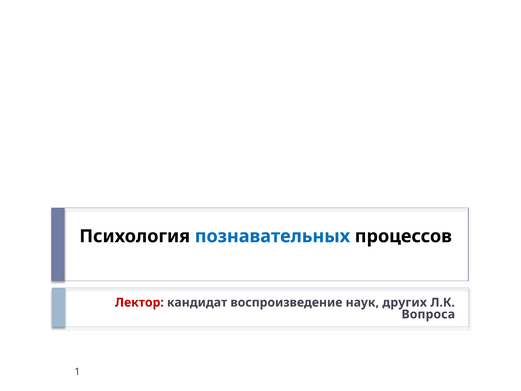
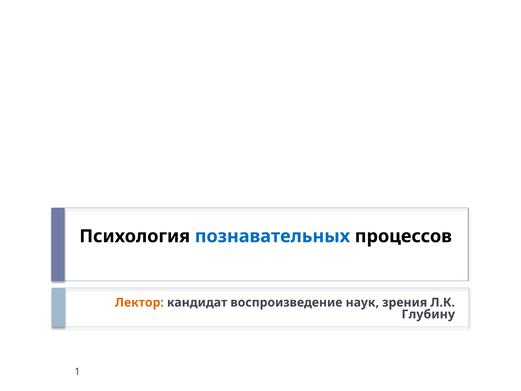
Лектор colour: red -> orange
других: других -> зрения
Вопроса: Вопроса -> Глубину
